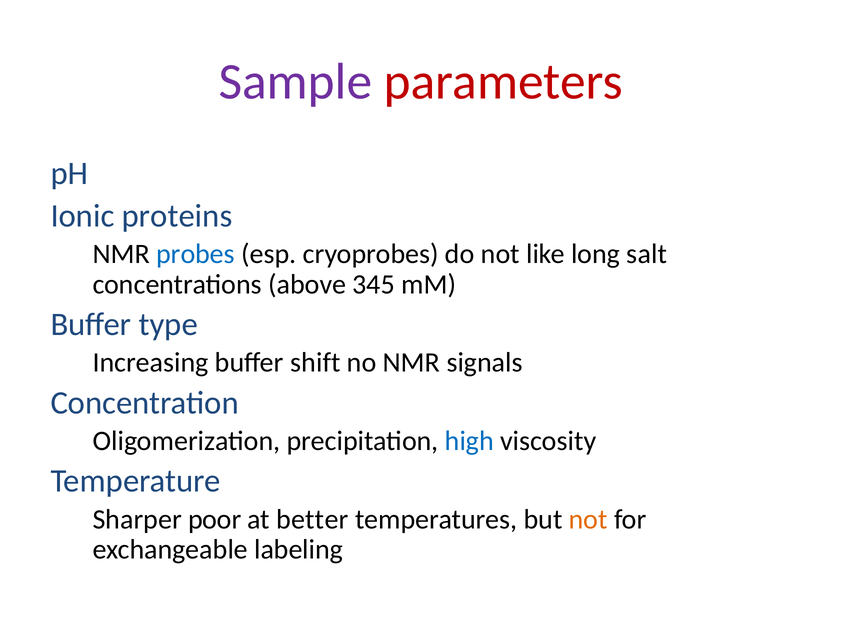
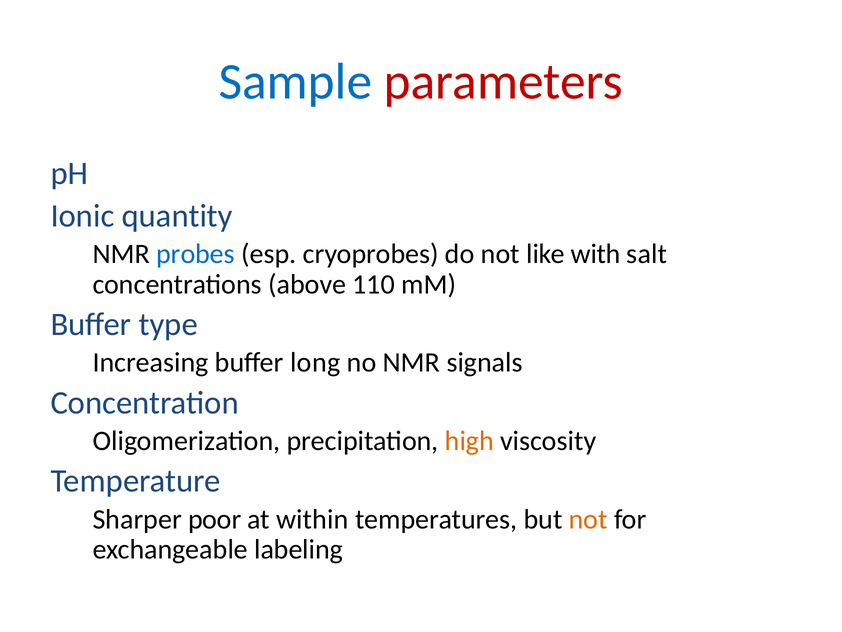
Sample colour: purple -> blue
proteins: proteins -> quantity
long: long -> with
345: 345 -> 110
shift: shift -> long
high colour: blue -> orange
better: better -> within
